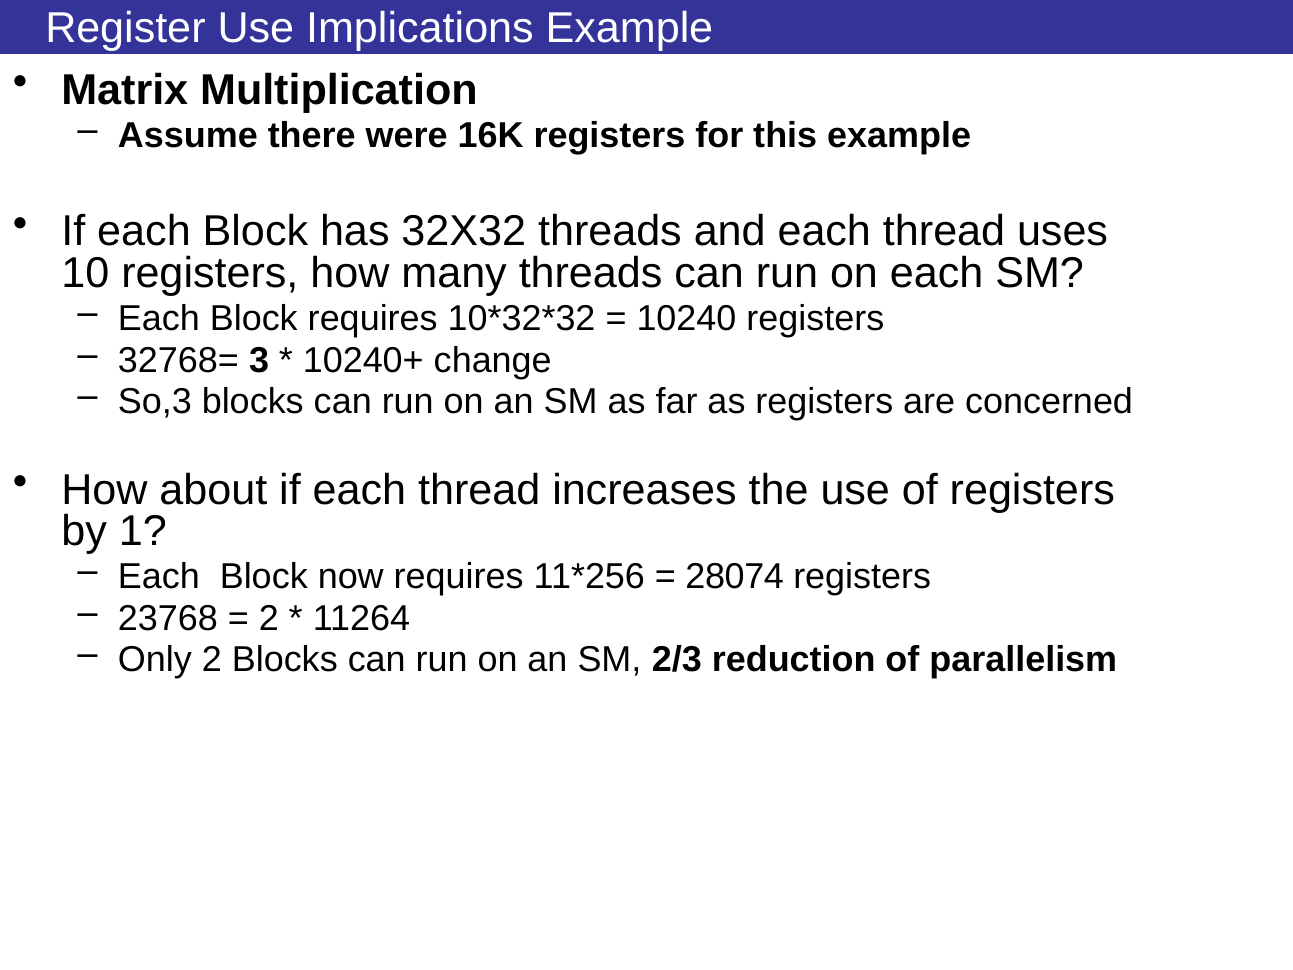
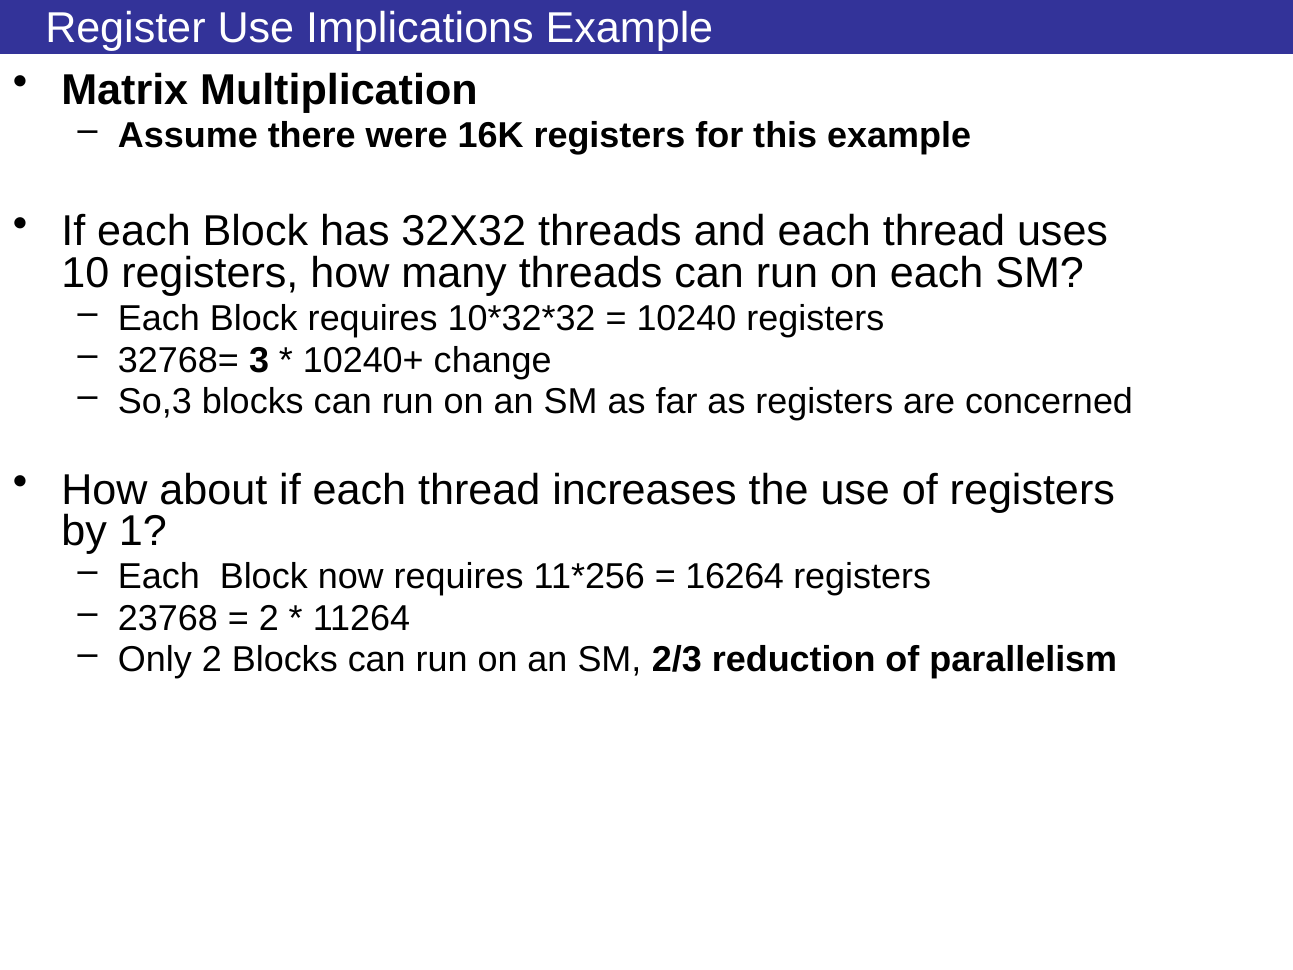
28074: 28074 -> 16264
